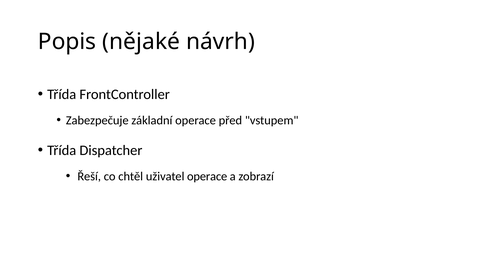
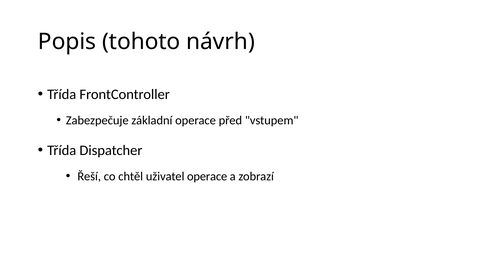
nějaké: nějaké -> tohoto
